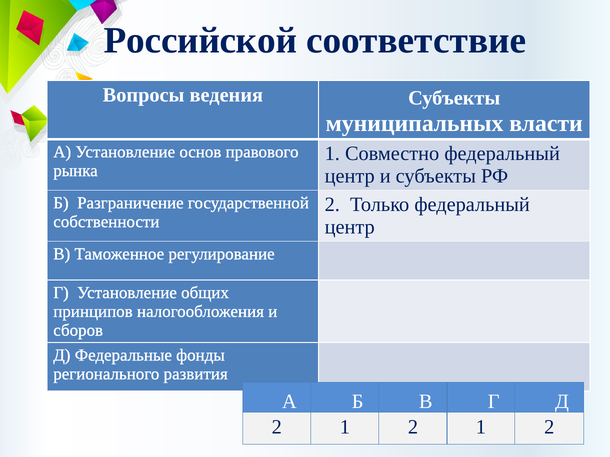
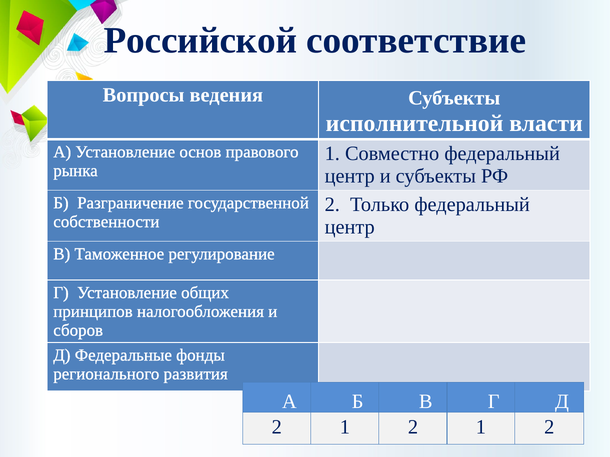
муниципальных: муниципальных -> исполнительной
